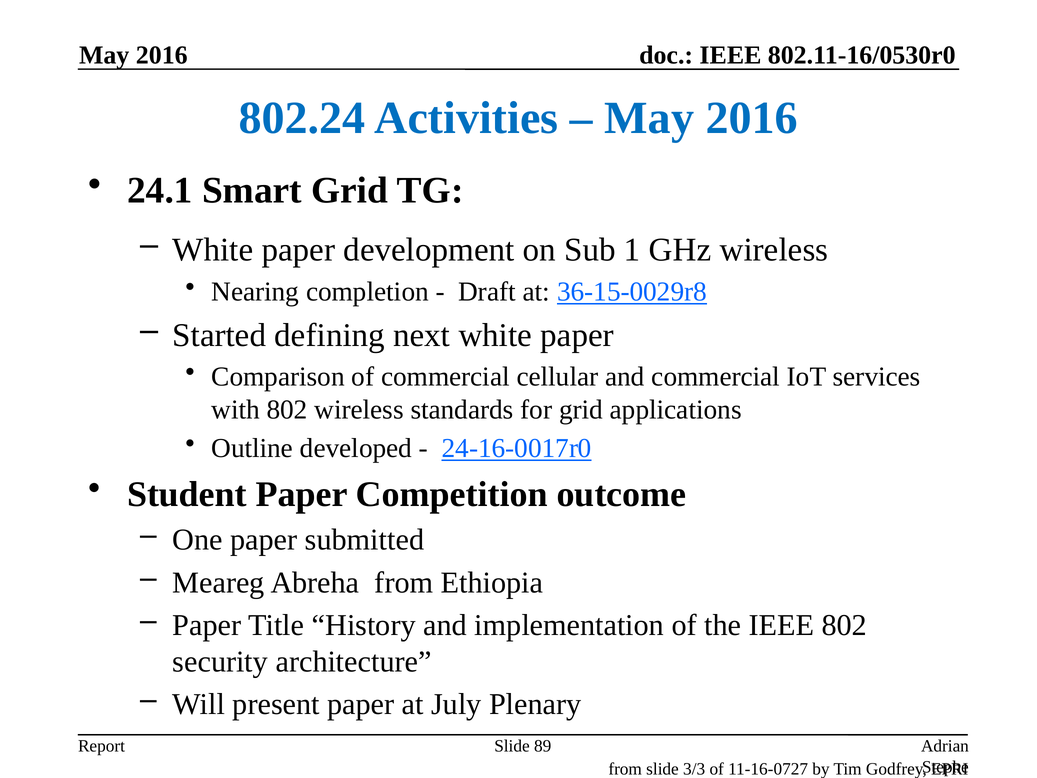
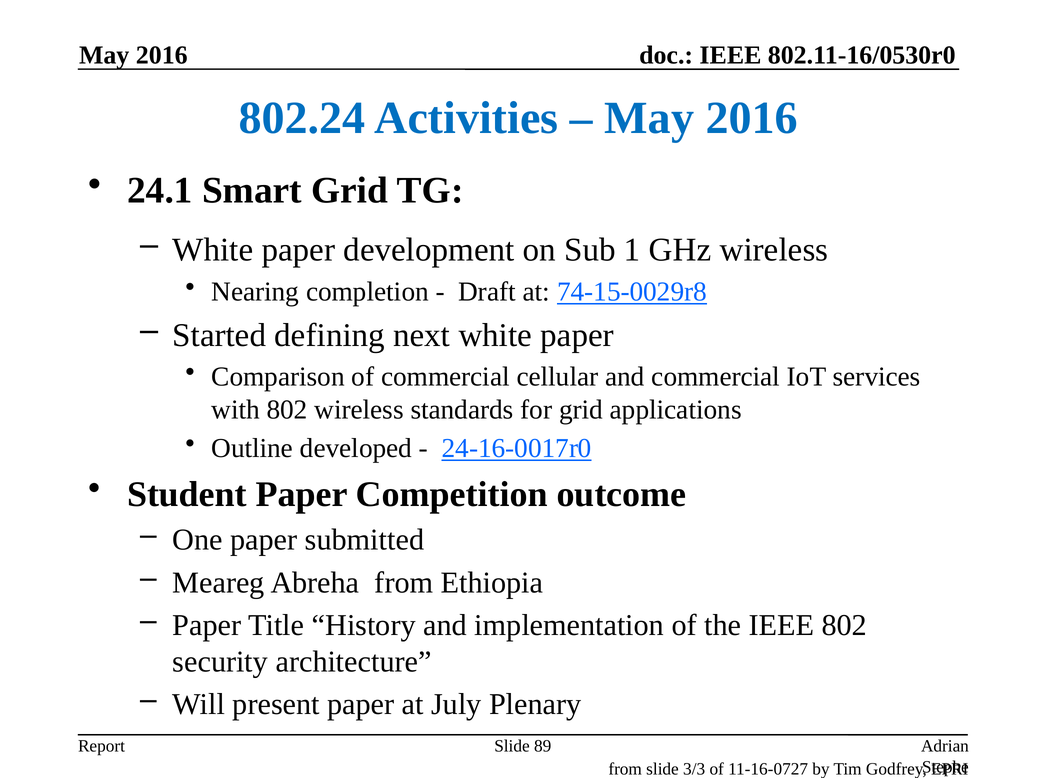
36-15-0029r8: 36-15-0029r8 -> 74-15-0029r8
